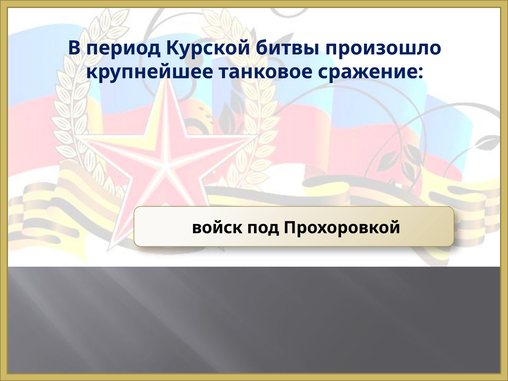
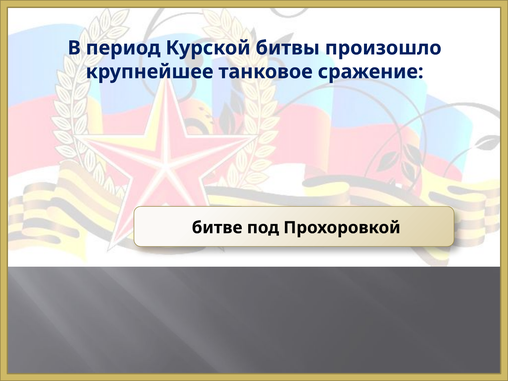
войск: войск -> битве
